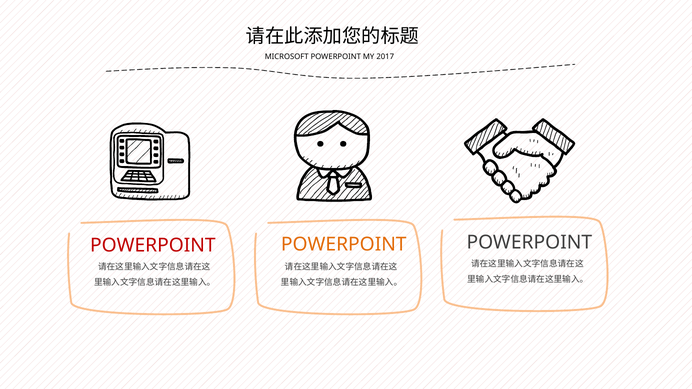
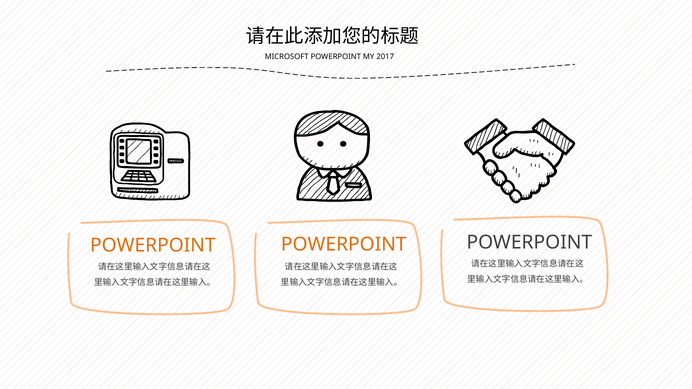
POWERPOINT at (153, 246) colour: red -> orange
